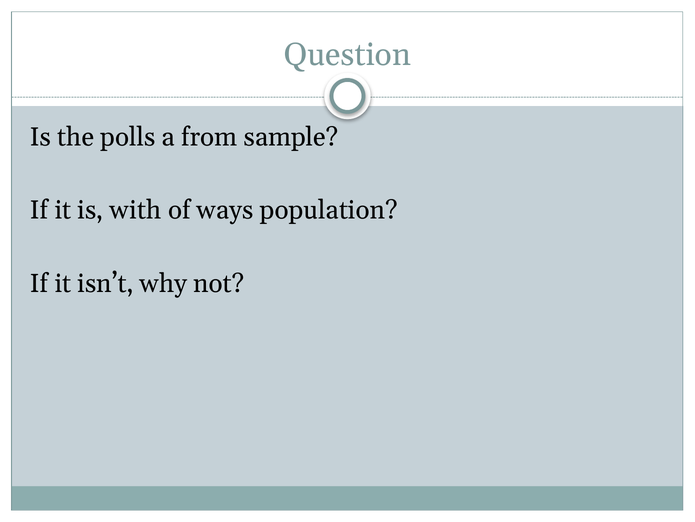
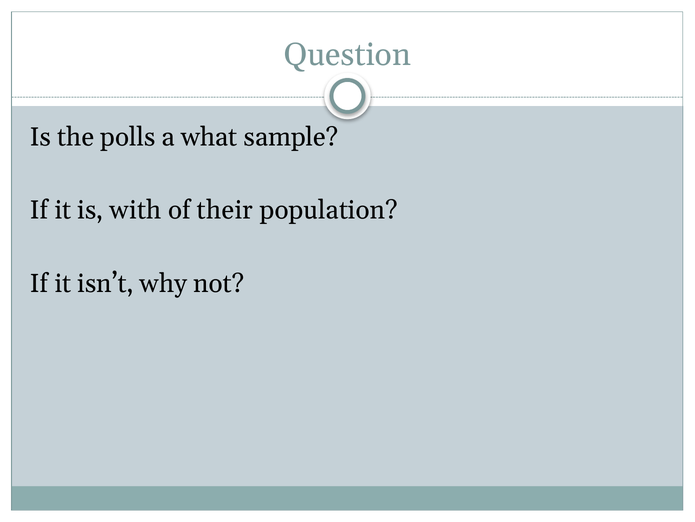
from: from -> what
ways: ways -> their
